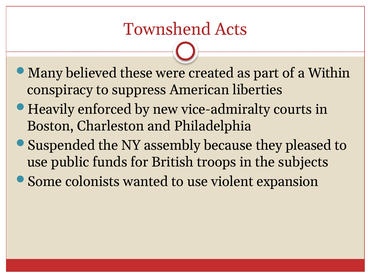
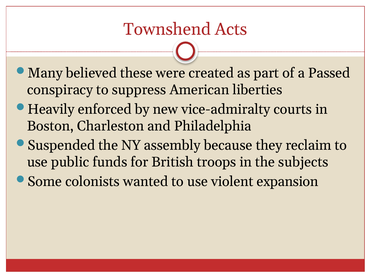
Within: Within -> Passed
pleased: pleased -> reclaim
